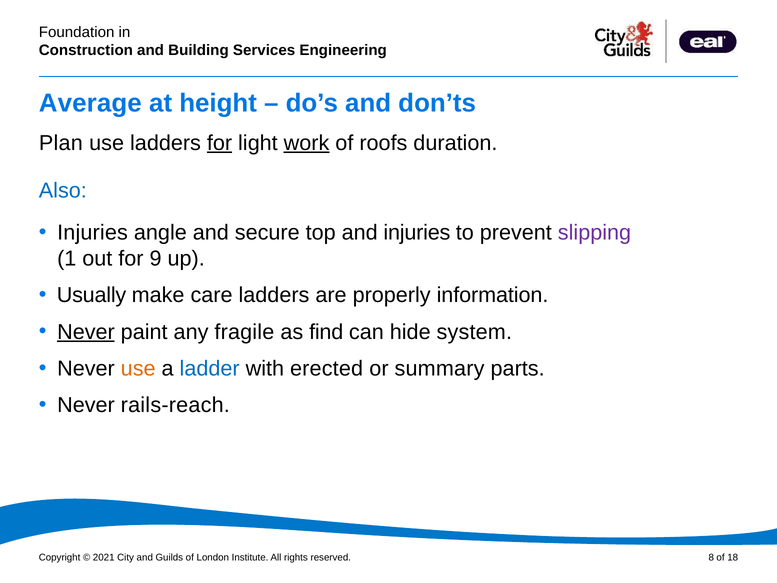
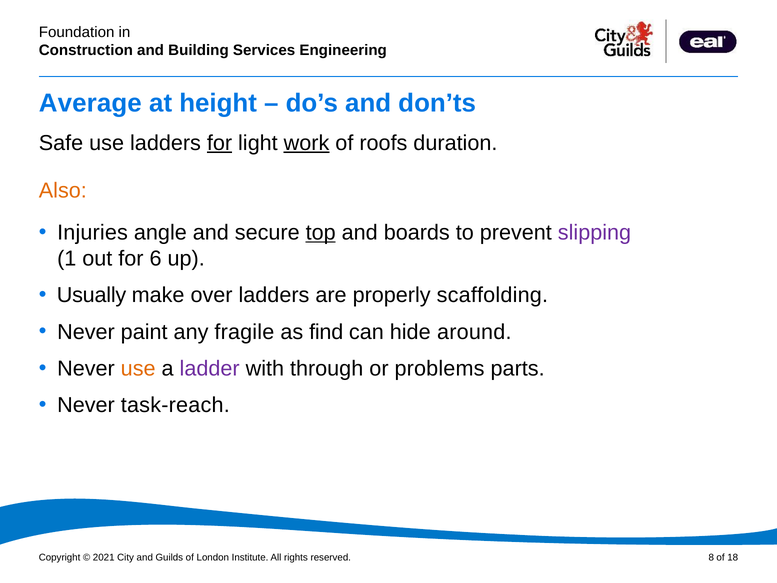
Plan: Plan -> Safe
Also colour: blue -> orange
top underline: none -> present
and injuries: injuries -> boards
9: 9 -> 6
care: care -> over
information: information -> scaffolding
Never at (86, 332) underline: present -> none
system: system -> around
ladder colour: blue -> purple
erected: erected -> through
summary: summary -> problems
rails-reach: rails-reach -> task-reach
